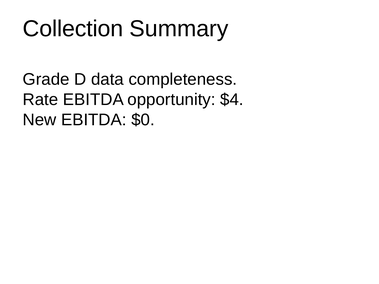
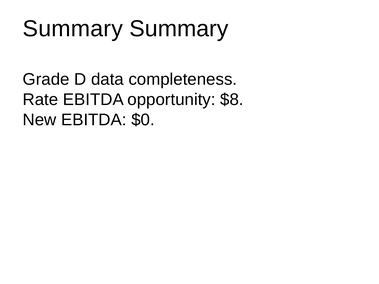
Collection at (73, 29): Collection -> Summary
$4: $4 -> $8
